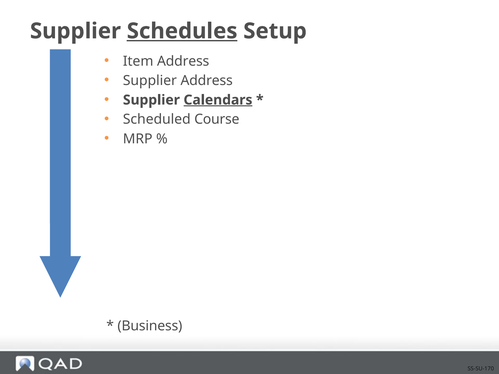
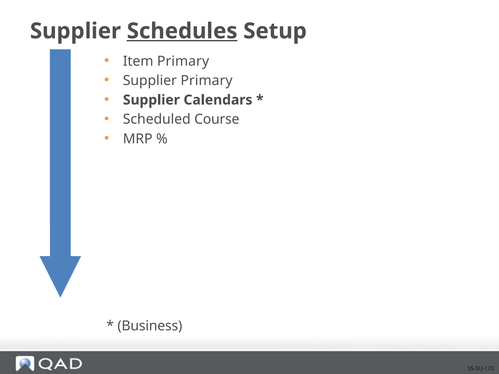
Item Address: Address -> Primary
Supplier Address: Address -> Primary
Calendars underline: present -> none
